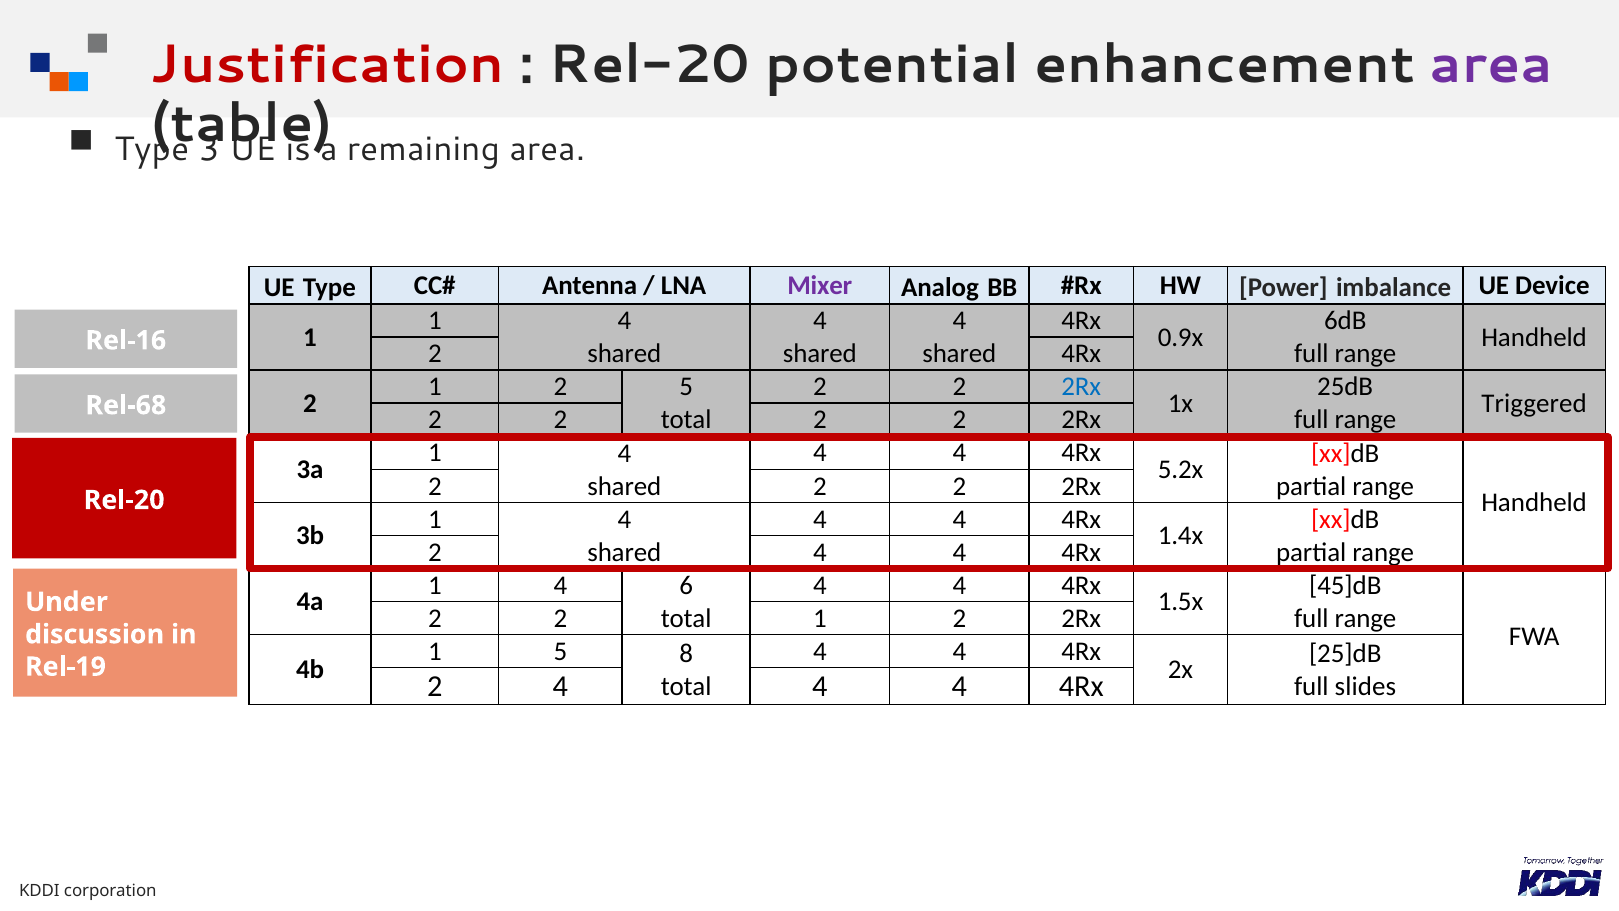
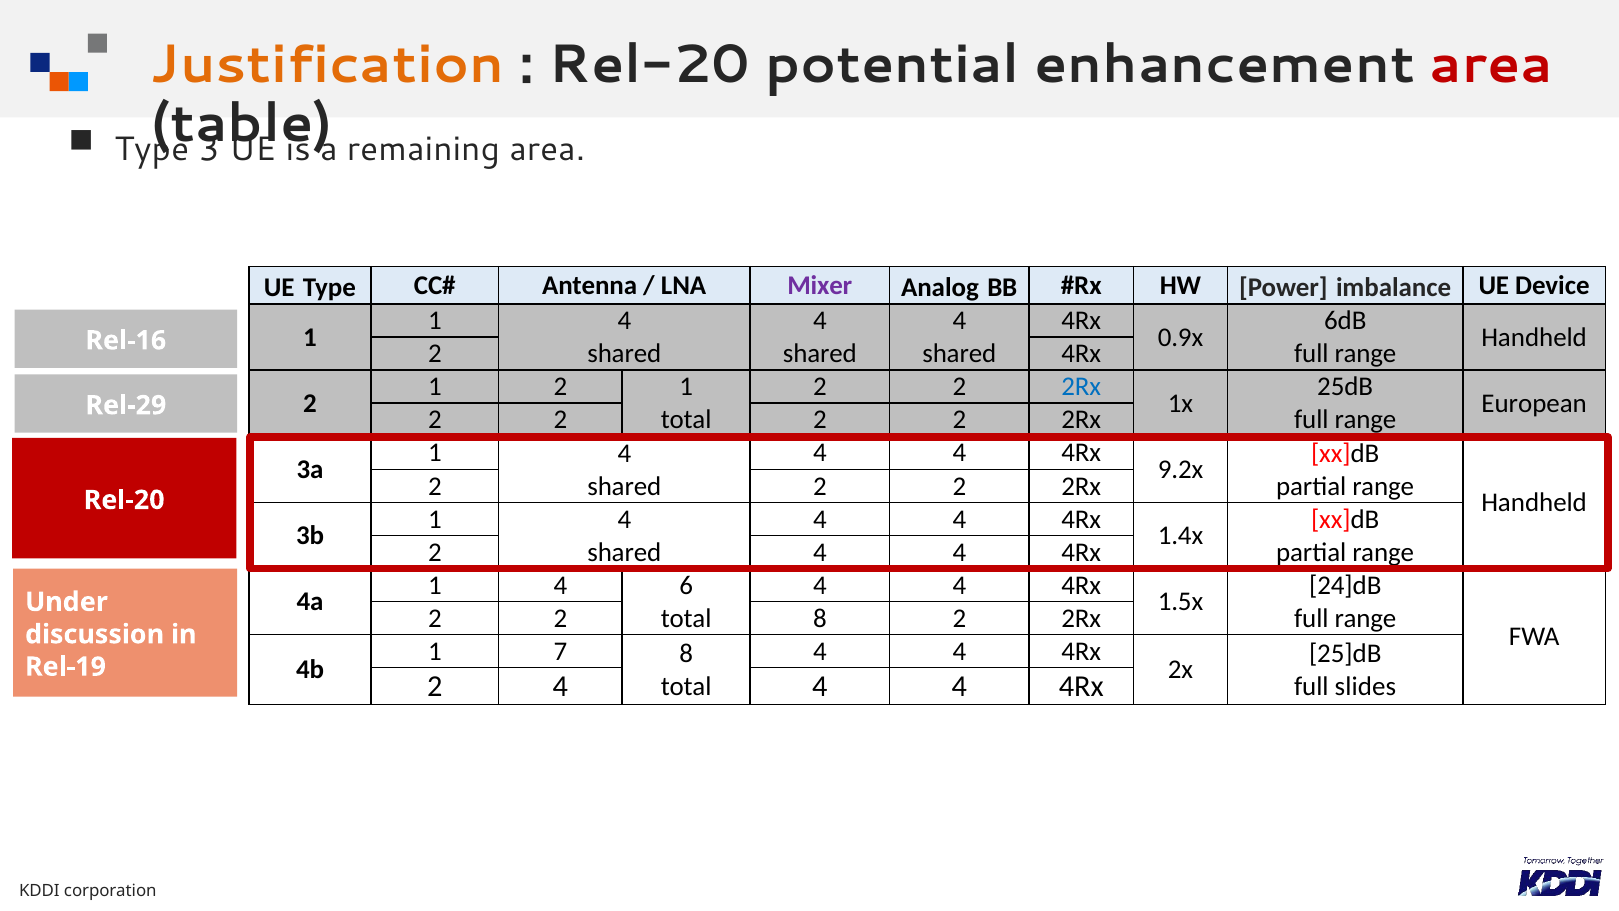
Justification colour: red -> orange
area at (1491, 65) colour: purple -> red
1 2 5: 5 -> 1
Triggered: Triggered -> European
Rel-68: Rel-68 -> Rel-29
5.2x: 5.2x -> 9.2x
45]dB: 45]dB -> 24]dB
2 2 1: 1 -> 8
1 5: 5 -> 7
